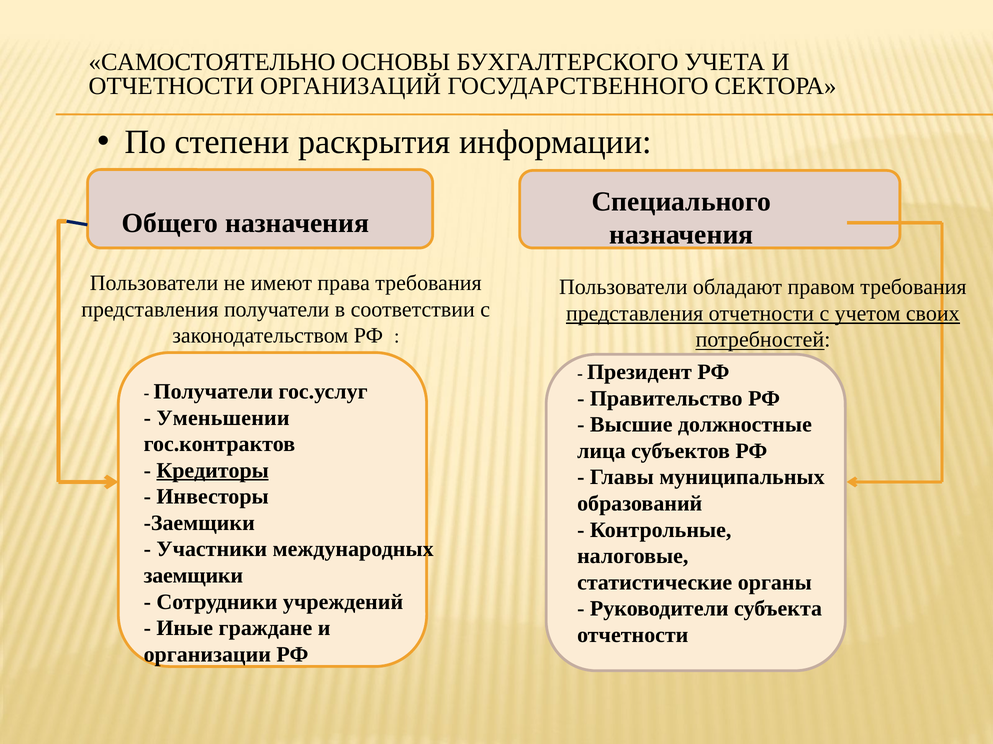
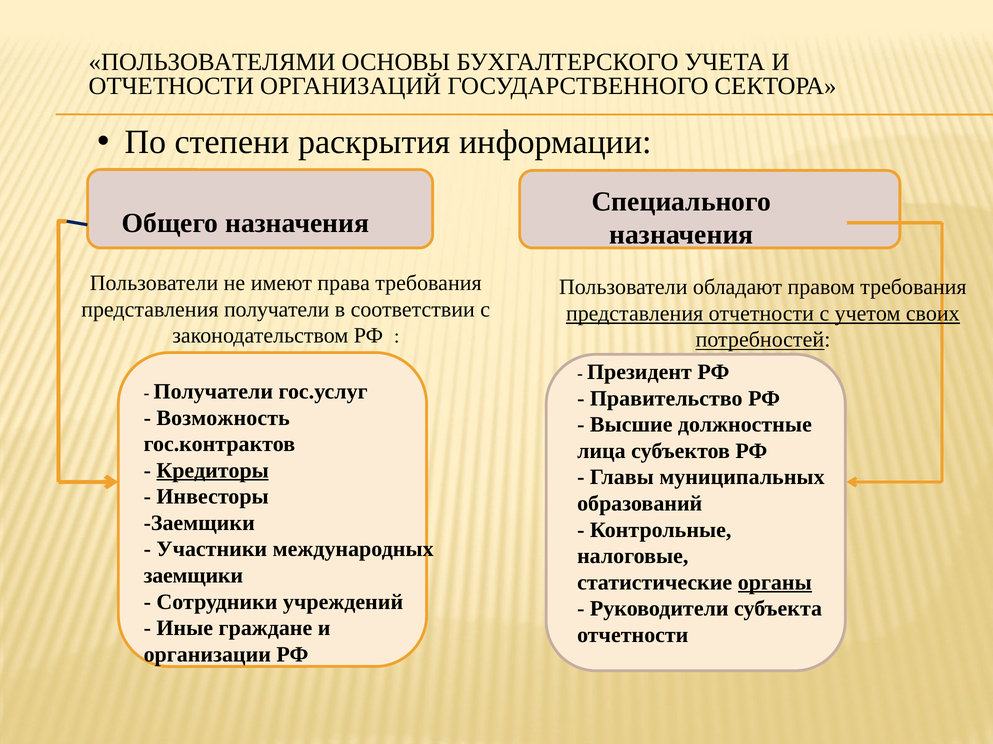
САМОСТОЯТЕЛЬНО: САМОСТОЯТЕЛЬНО -> ПОЛЬЗОВАТЕЛЯМИ
Уменьшении: Уменьшении -> Возможность
органы underline: none -> present
